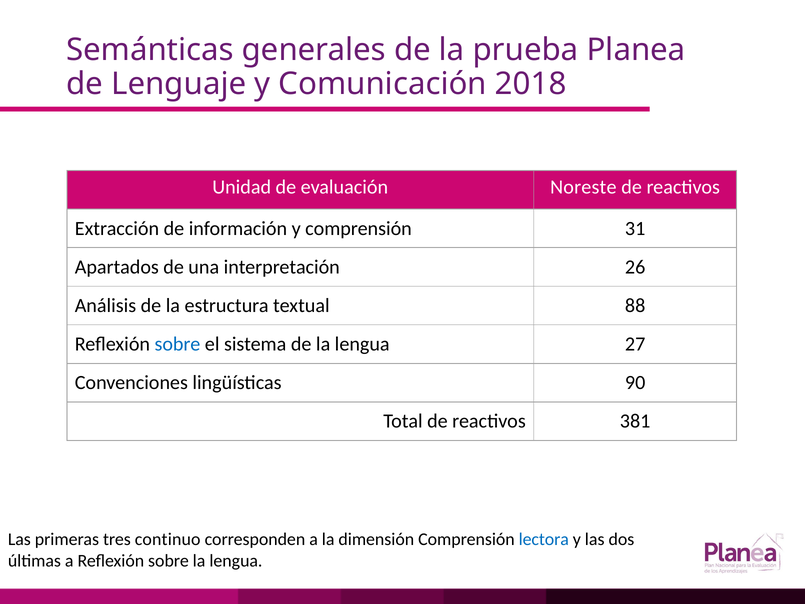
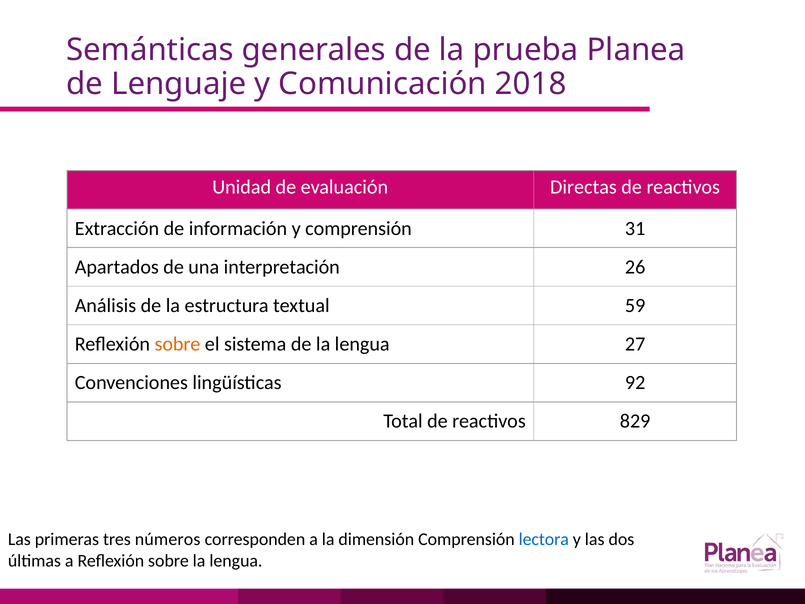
Noreste: Noreste -> Directas
88: 88 -> 59
sobre at (177, 344) colour: blue -> orange
90: 90 -> 92
381: 381 -> 829
continuo: continuo -> números
